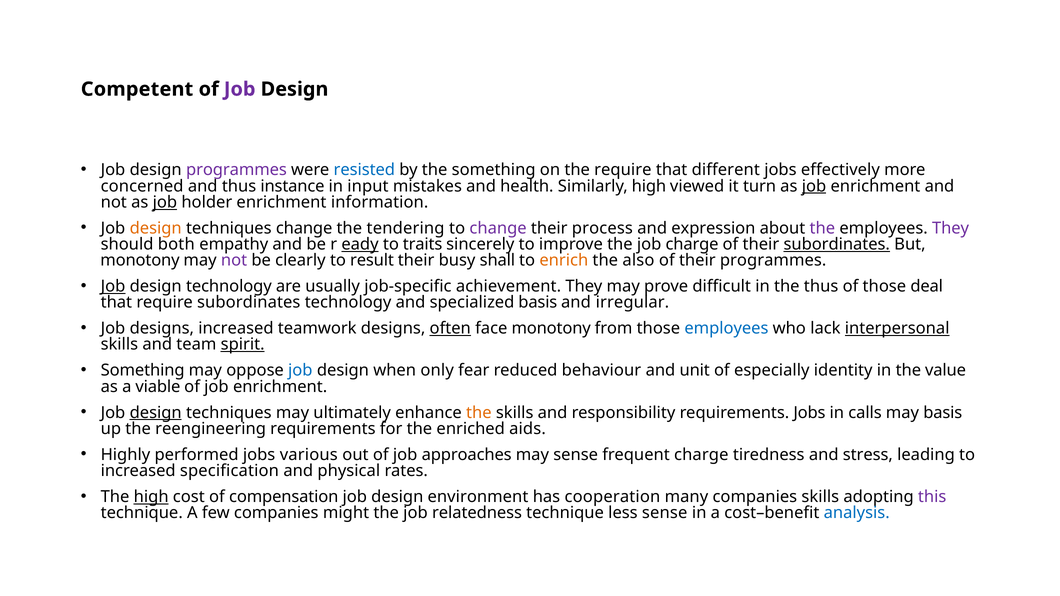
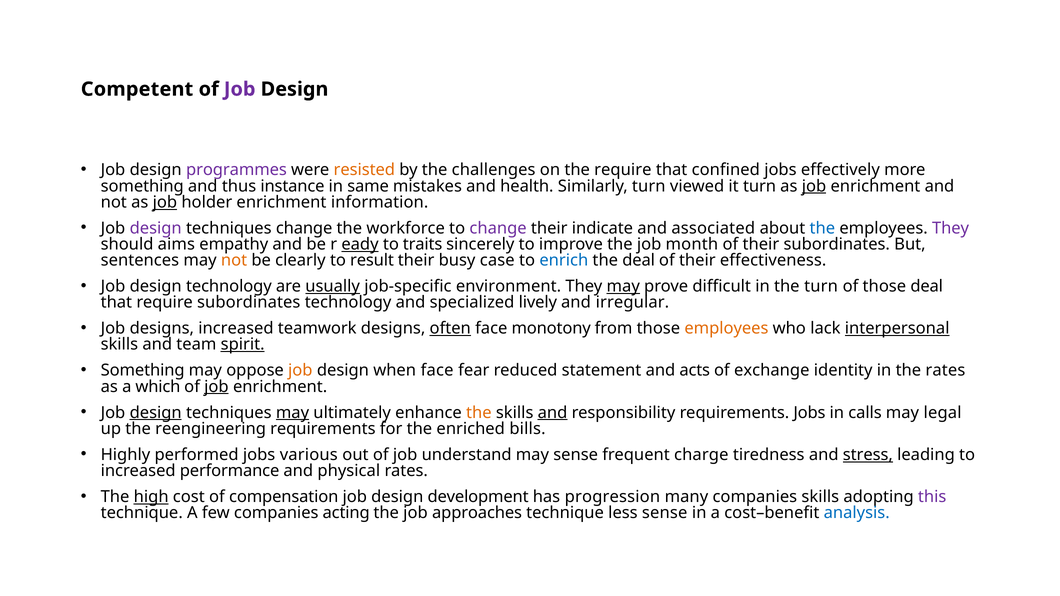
resisted colour: blue -> orange
the something: something -> challenges
different: different -> confined
concerned at (142, 186): concerned -> something
input: input -> same
Similarly high: high -> turn
design at (156, 228) colour: orange -> purple
tendering: tendering -> workforce
process: process -> indicate
expression: expression -> associated
the at (822, 228) colour: purple -> blue
both: both -> aims
job charge: charge -> month
subordinates at (837, 244) underline: present -> none
monotony at (140, 260): monotony -> sentences
not at (234, 260) colour: purple -> orange
shall: shall -> case
enrich colour: orange -> blue
the also: also -> deal
their programmes: programmes -> effectiveness
Job at (113, 286) underline: present -> none
usually underline: none -> present
achievement: achievement -> environment
may at (623, 286) underline: none -> present
the thus: thus -> turn
specialized basis: basis -> lively
employees at (726, 329) colour: blue -> orange
job at (300, 371) colour: blue -> orange
when only: only -> face
behaviour: behaviour -> statement
unit: unit -> acts
especially: especially -> exchange
the value: value -> rates
viable: viable -> which
job at (216, 387) underline: none -> present
may at (292, 413) underline: none -> present
and at (552, 413) underline: none -> present
may basis: basis -> legal
aids: aids -> bills
approaches: approaches -> understand
stress underline: none -> present
specification: specification -> performance
environment: environment -> development
cooperation: cooperation -> progression
might: might -> acting
relatedness: relatedness -> approaches
